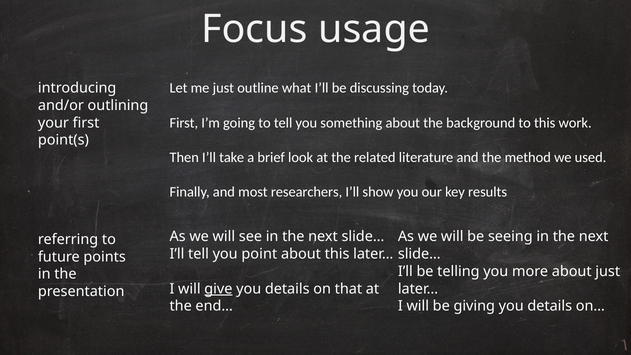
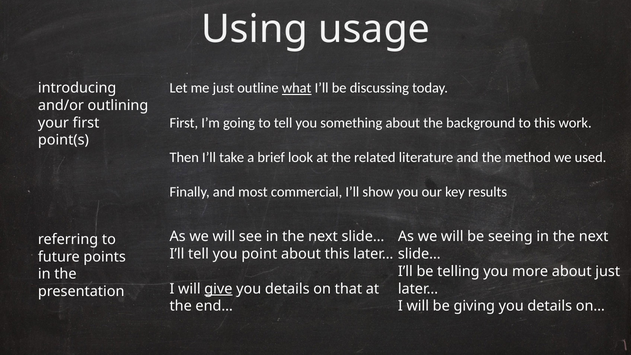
Focus: Focus -> Using
what underline: none -> present
researchers: researchers -> commercial
